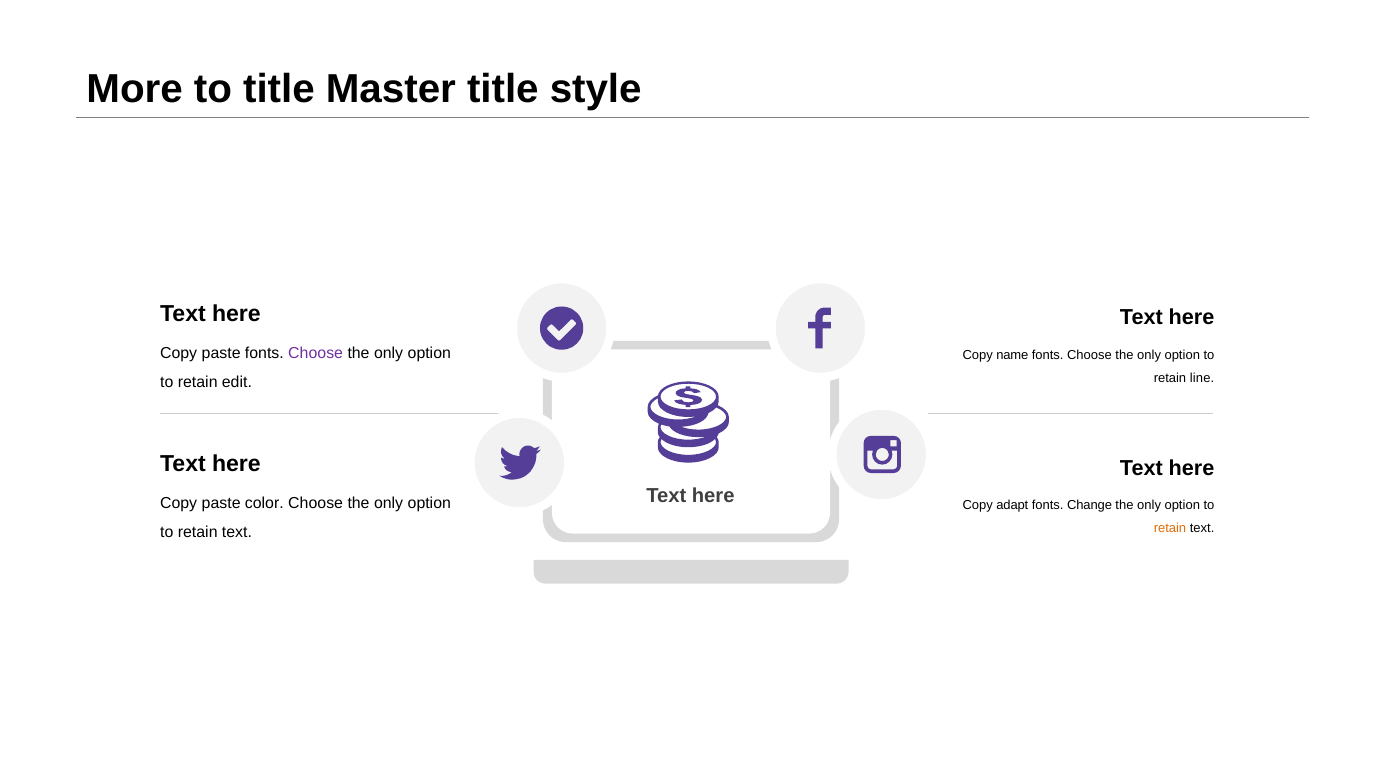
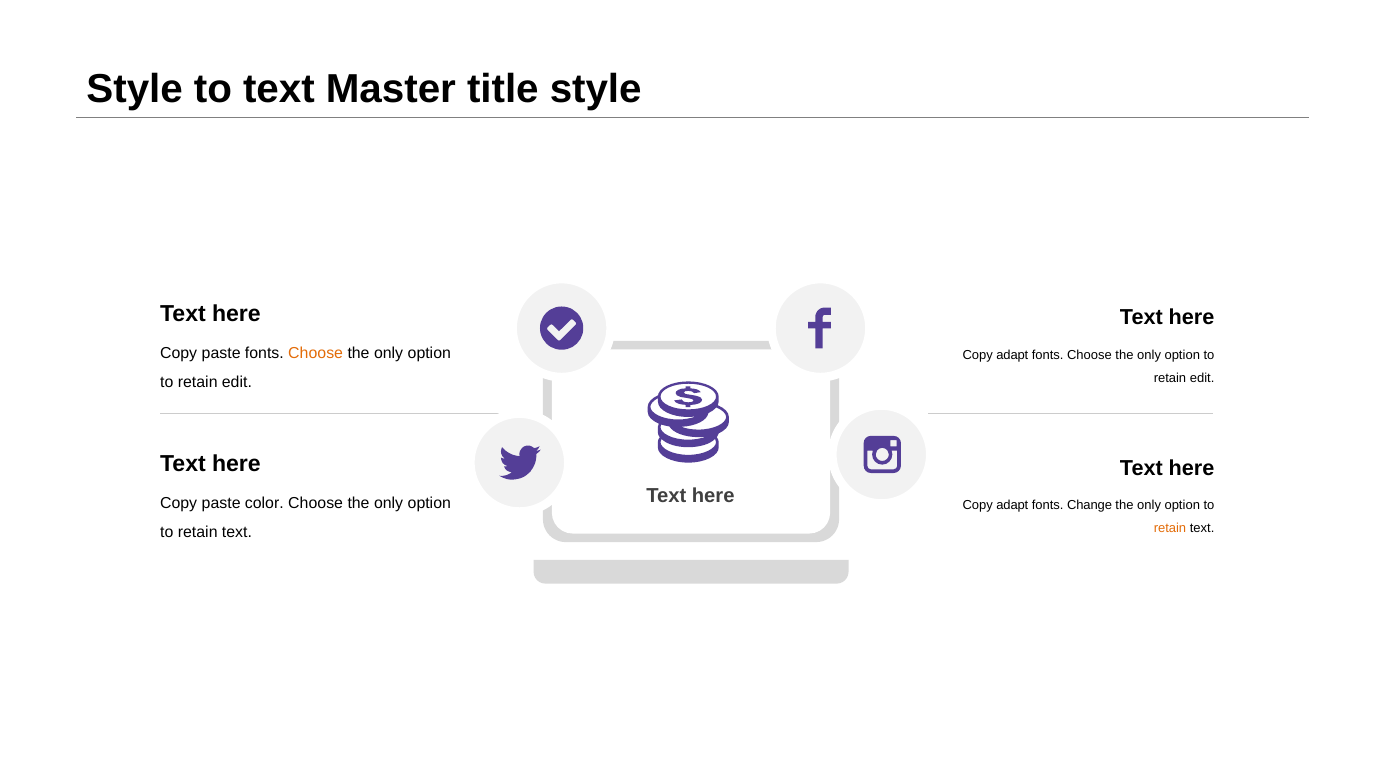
More at (135, 90): More -> Style
to title: title -> text
Choose at (316, 353) colour: purple -> orange
name at (1012, 355): name -> adapt
line at (1202, 378): line -> edit
